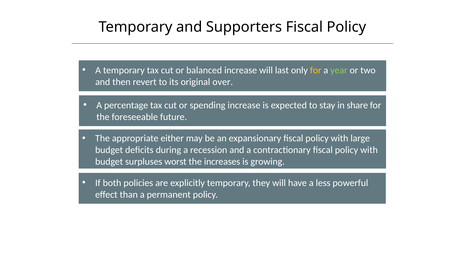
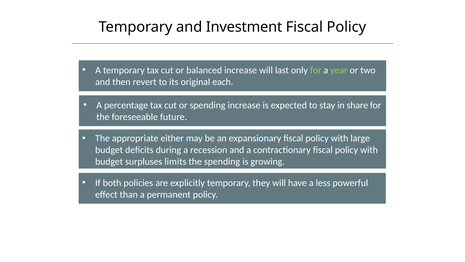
Supporters: Supporters -> Investment
for at (316, 70) colour: yellow -> light green
over: over -> each
worst: worst -> limits
the increases: increases -> spending
